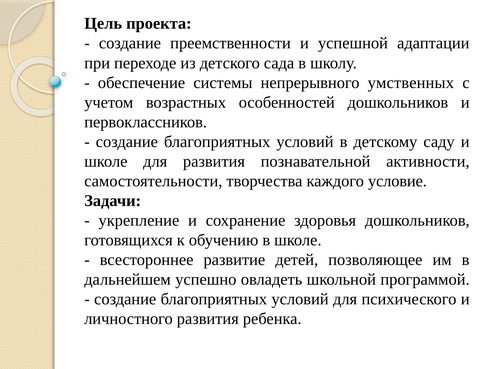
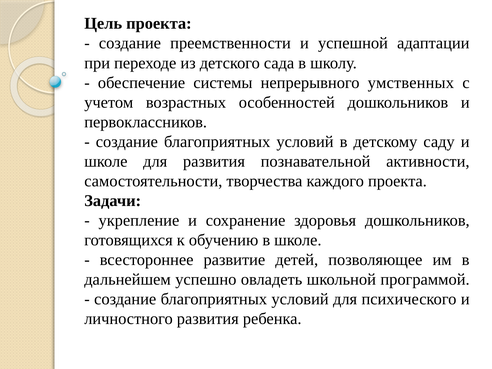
каждого условие: условие -> проекта
